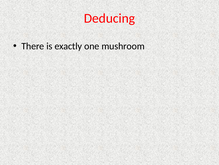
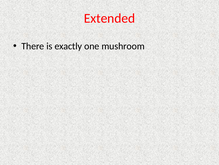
Deducing: Deducing -> Extended
